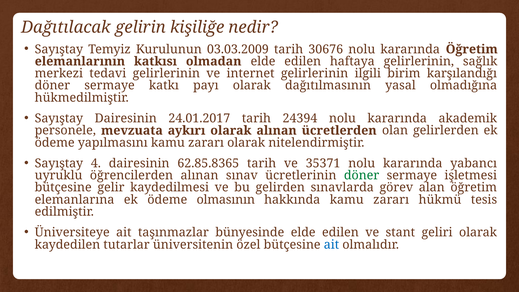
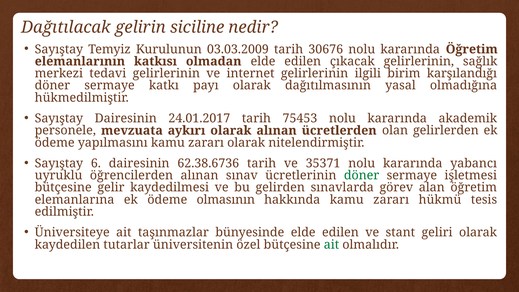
kişiliğe: kişiliğe -> siciline
haftaya: haftaya -> çıkacak
24394: 24394 -> 75453
4: 4 -> 6
62.85.8365: 62.85.8365 -> 62.38.6736
ait at (331, 245) colour: blue -> green
